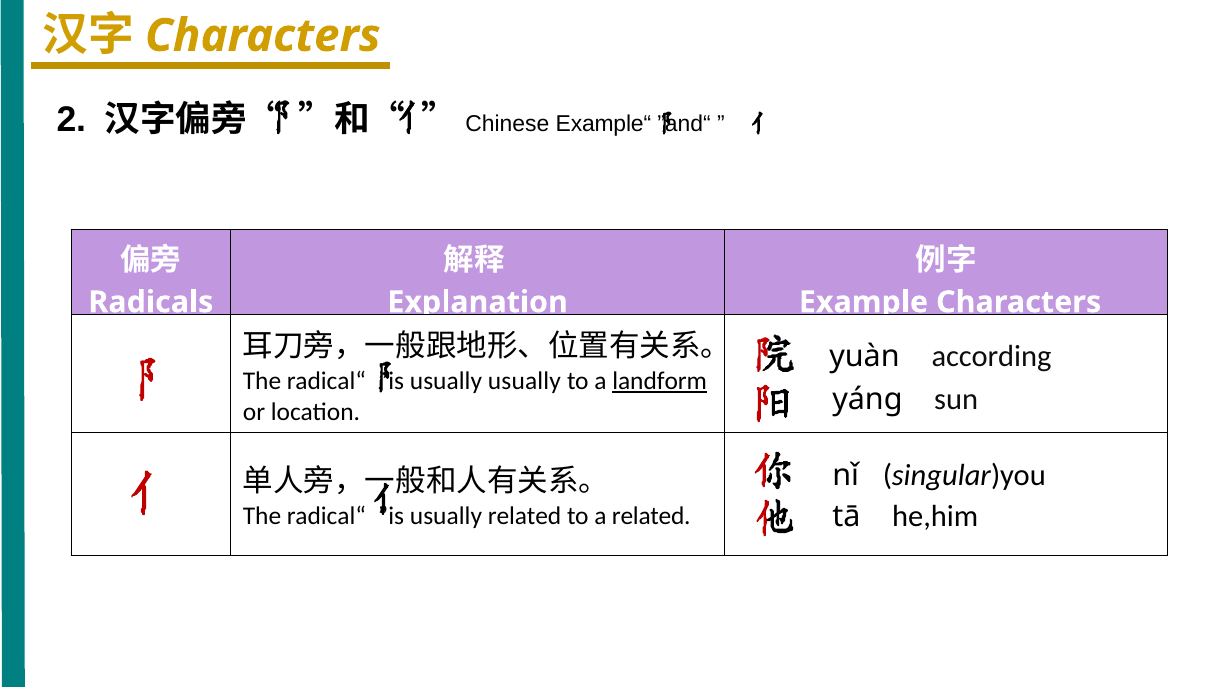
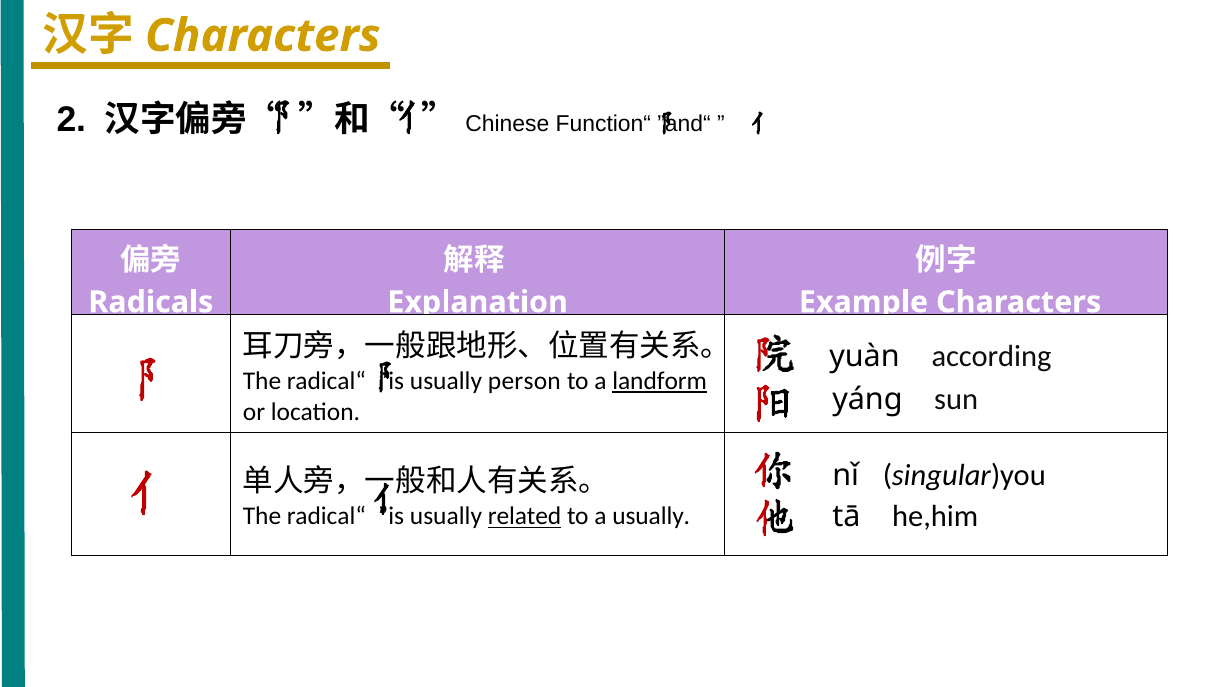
Example“: Example“ -> Function“
usually usually: usually -> person
related at (525, 516) underline: none -> present
a related: related -> usually
